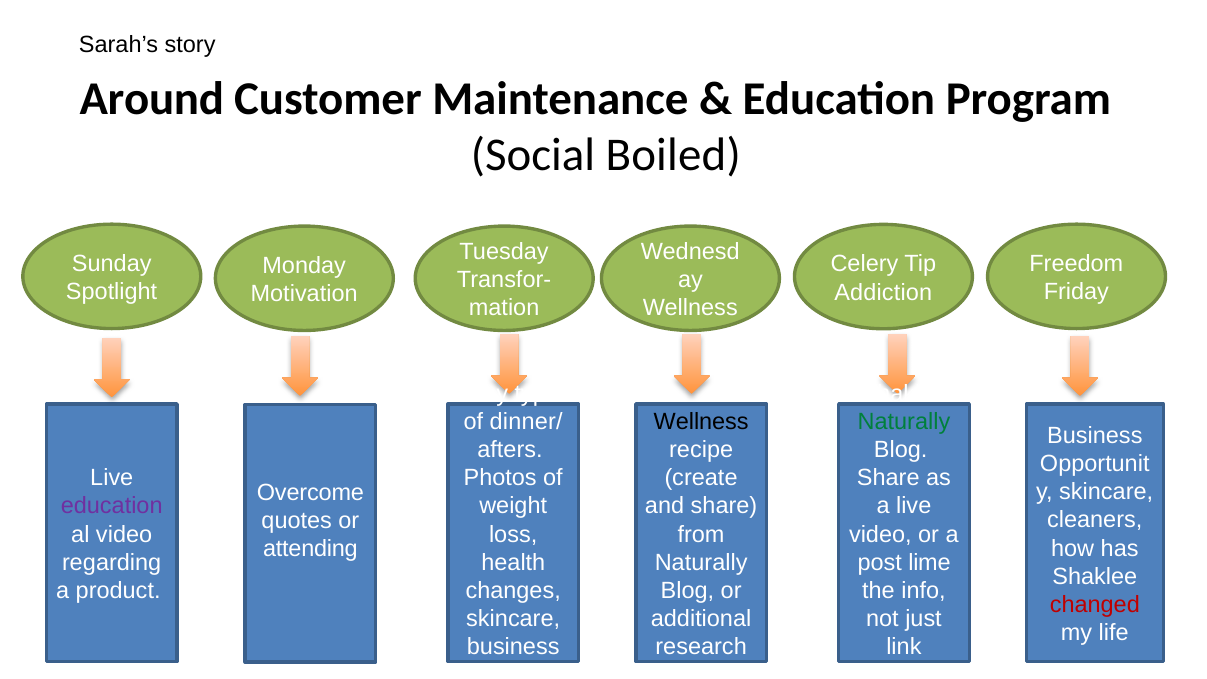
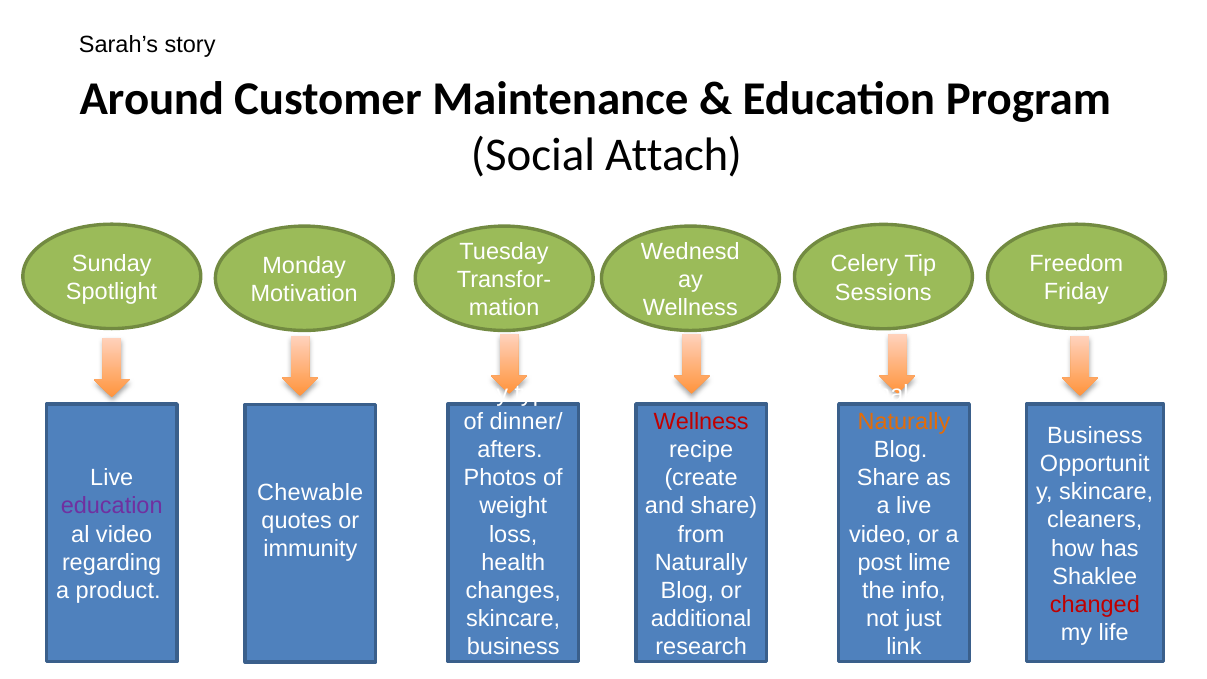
Boiled: Boiled -> Attach
Addiction: Addiction -> Sessions
Wellness at (701, 422) colour: black -> red
Naturally at (904, 422) colour: green -> orange
Overcome: Overcome -> Chewable
attending: attending -> immunity
